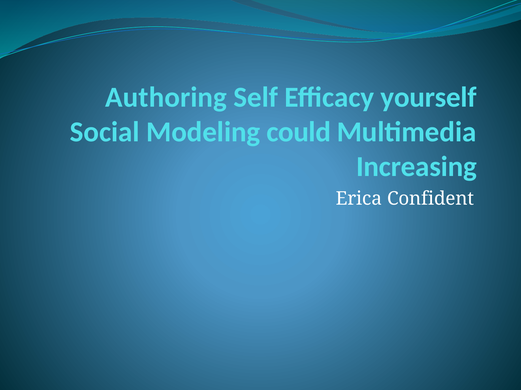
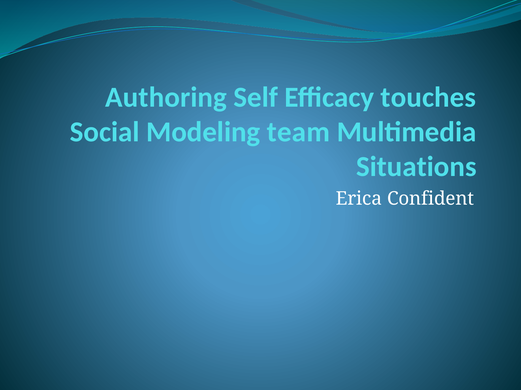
yourself: yourself -> touches
could: could -> team
Increasing: Increasing -> Situations
